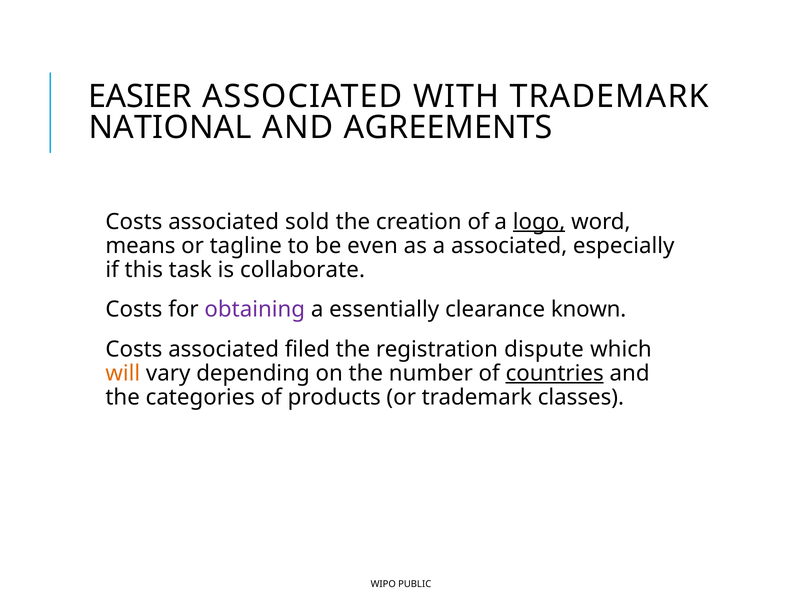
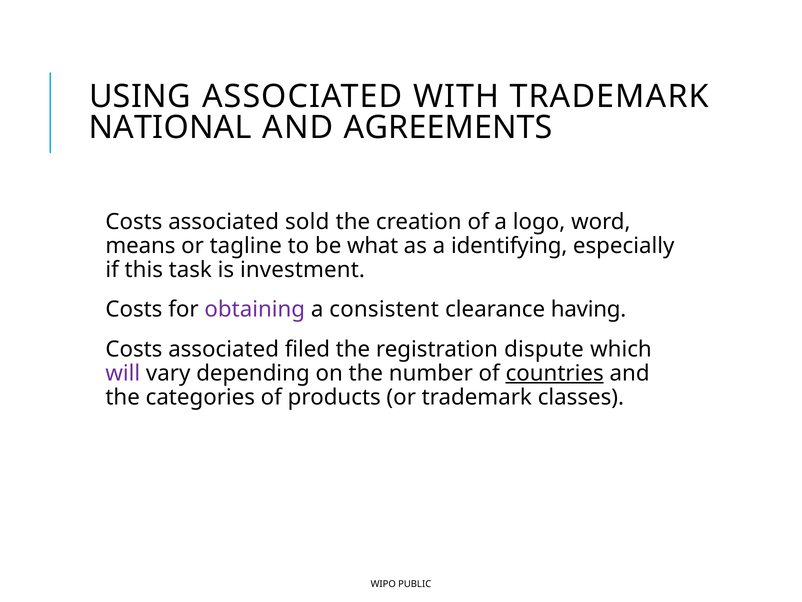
EASIER: EASIER -> USING
logo underline: present -> none
even: even -> what
a associated: associated -> identifying
collaborate: collaborate -> investment
essentially: essentially -> consistent
known: known -> having
will colour: orange -> purple
